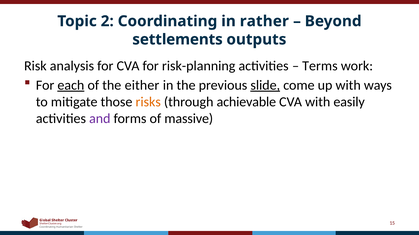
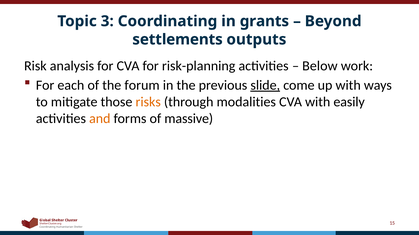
2: 2 -> 3
rather: rather -> grants
Terms: Terms -> Below
each underline: present -> none
either: either -> forum
achievable: achievable -> modalities
and colour: purple -> orange
